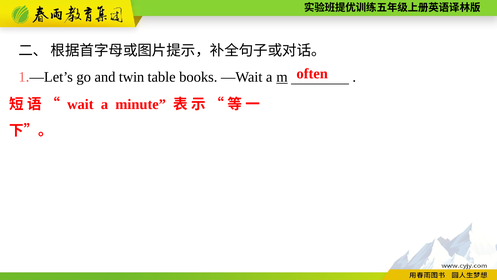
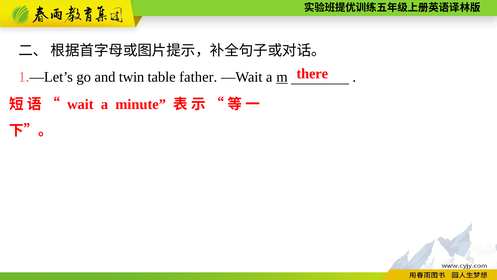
often: often -> there
books: books -> father
